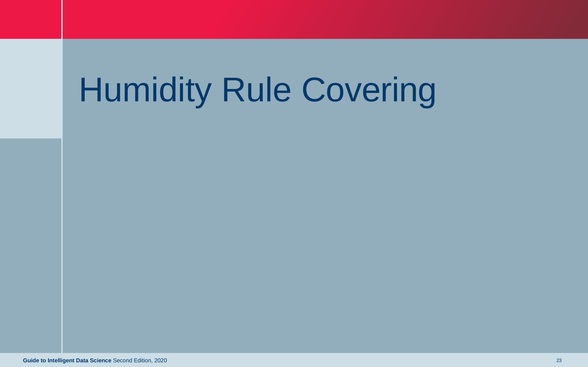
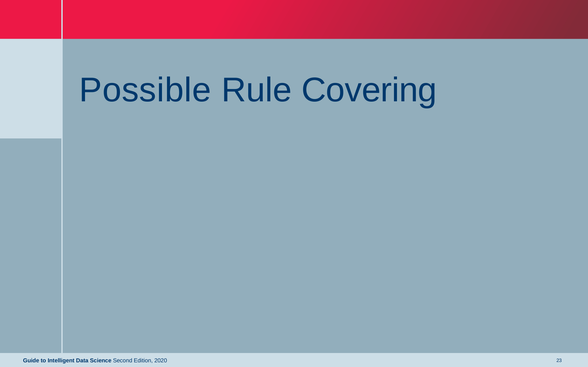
Humidity: Humidity -> Possible
